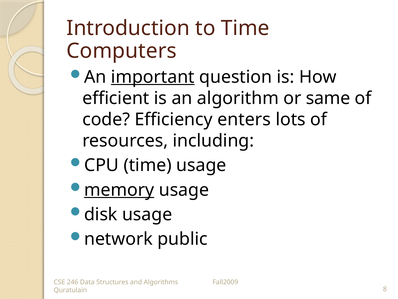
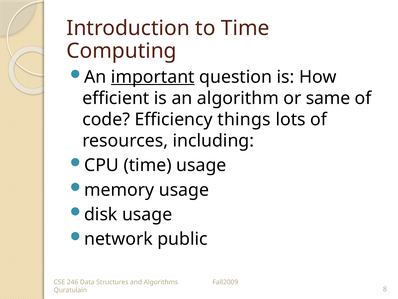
Computers: Computers -> Computing
enters: enters -> things
memory underline: present -> none
